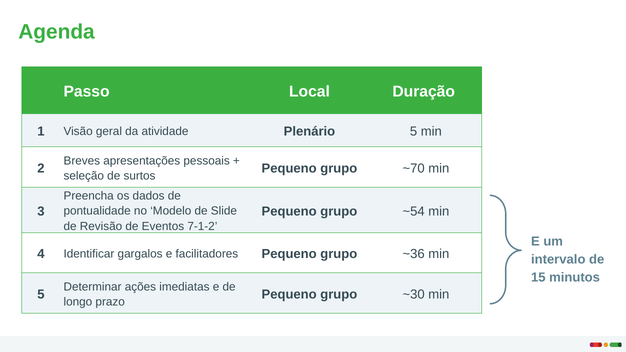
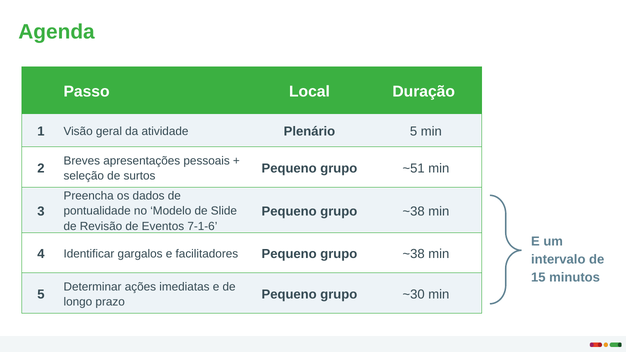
~70: ~70 -> ~51
~54 at (414, 211): ~54 -> ~38
7-1-2: 7-1-2 -> 7-1-6
facilitadores Pequeno grupo ~36: ~36 -> ~38
